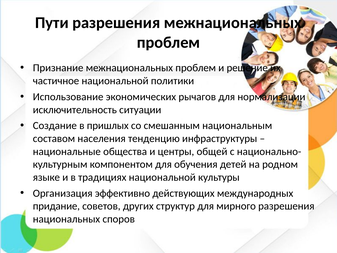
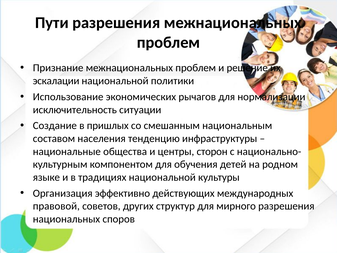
частичное: частичное -> эскалации
общей: общей -> сторон
придание: придание -> правовой
